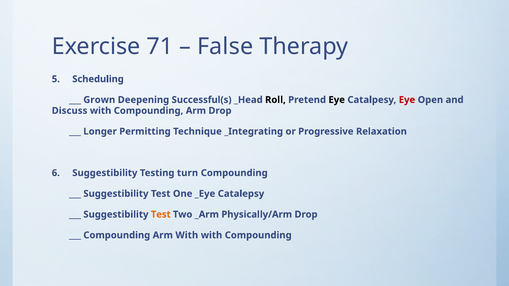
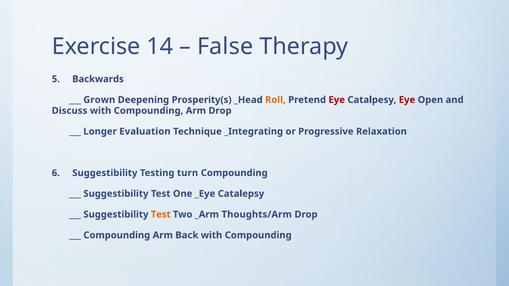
71: 71 -> 14
Scheduling: Scheduling -> Backwards
Successful(s: Successful(s -> Prosperity(s
Roll colour: black -> orange
Eye at (337, 100) colour: black -> red
Permitting: Permitting -> Evaluation
Physically/Arm: Physically/Arm -> Thoughts/Arm
Arm With: With -> Back
